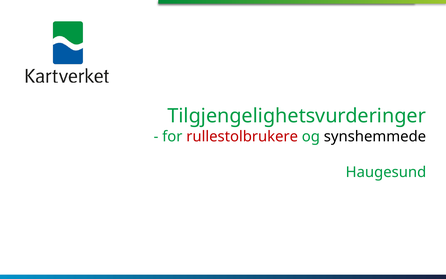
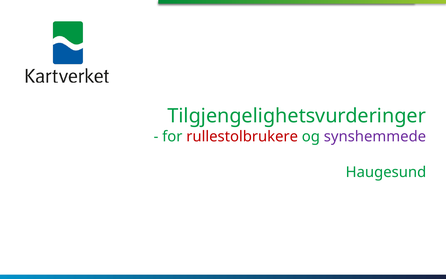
synshemmede colour: black -> purple
